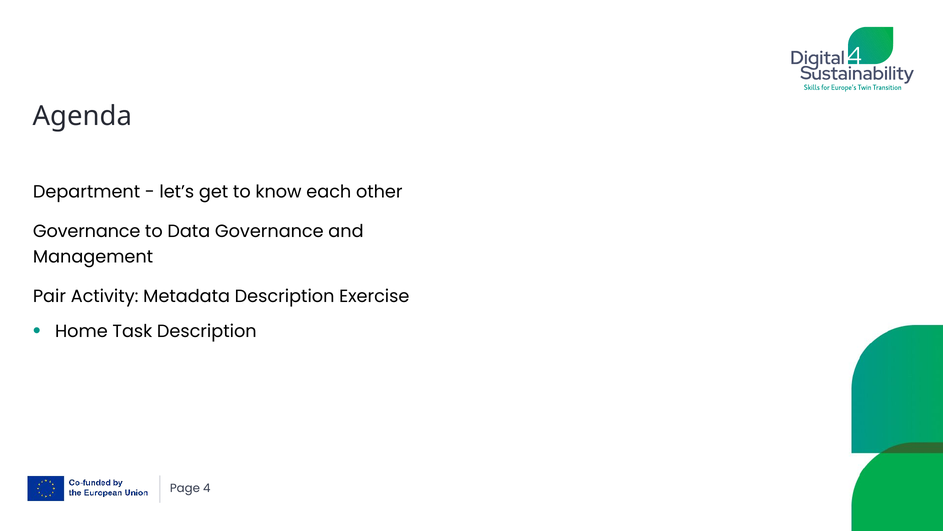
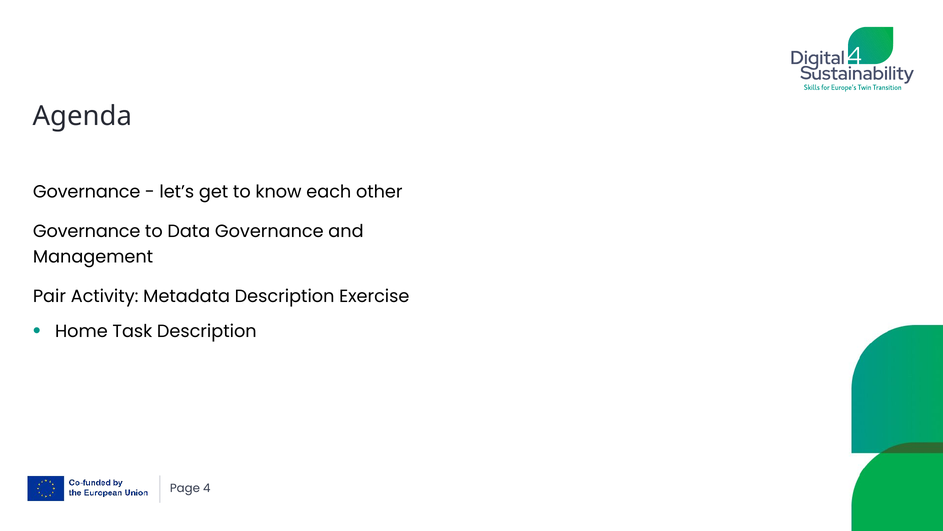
Department at (87, 192): Department -> Governance
